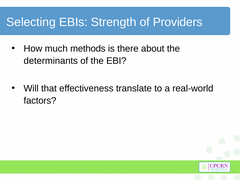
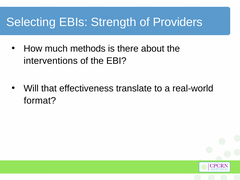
determinants: determinants -> interventions
factors: factors -> format
